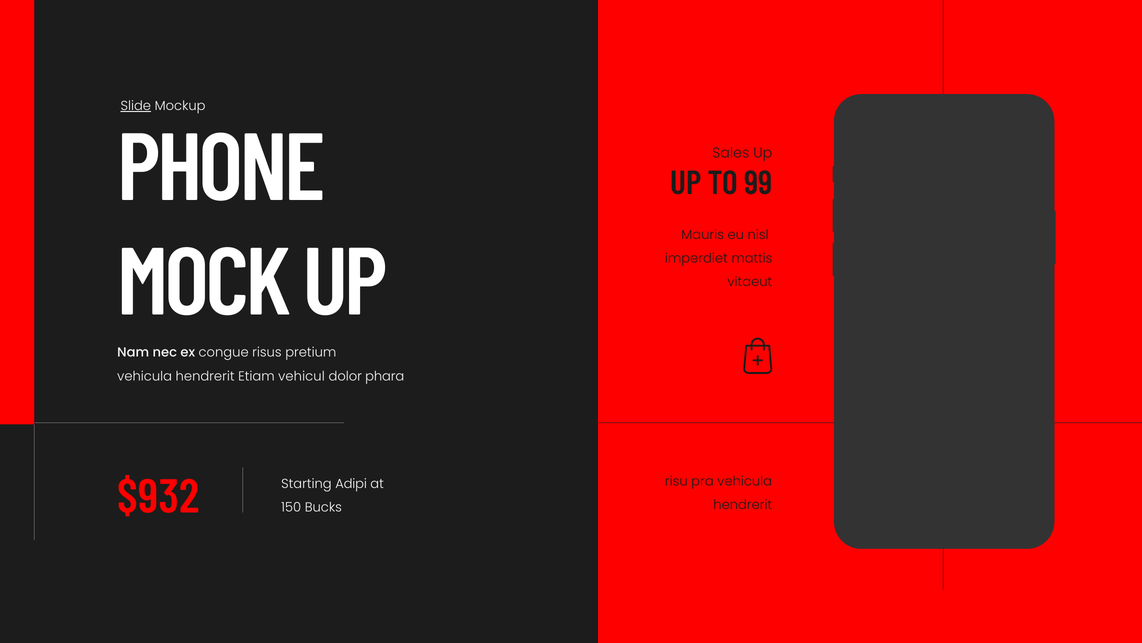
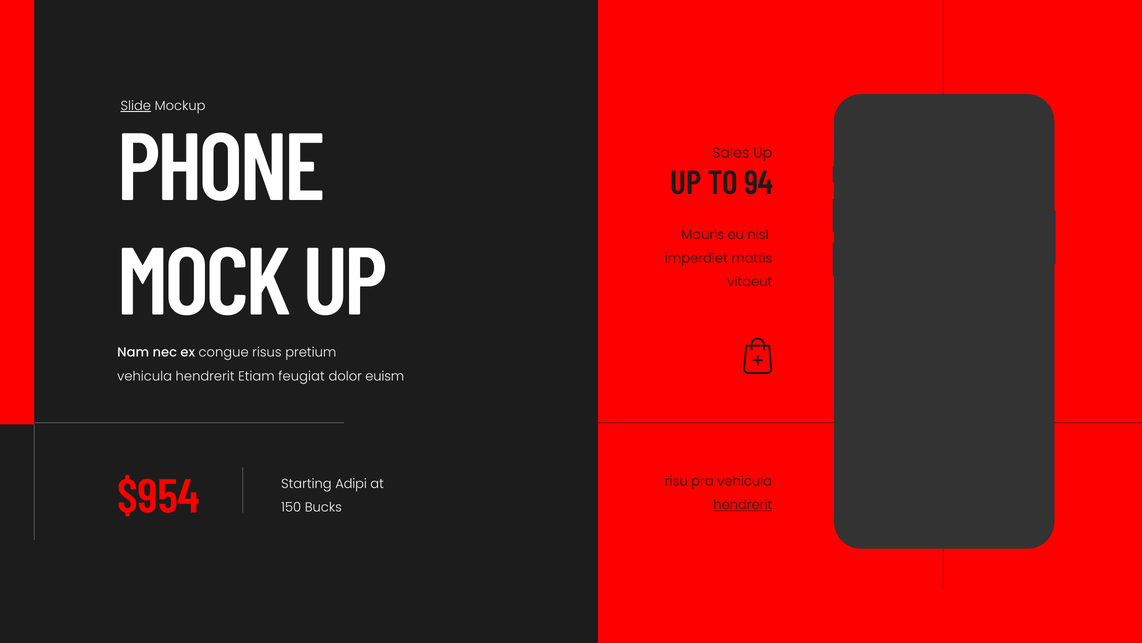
99: 99 -> 94
vehicul: vehicul -> feugiat
phara: phara -> euism
$932: $932 -> $954
hendrerit at (743, 505) underline: none -> present
